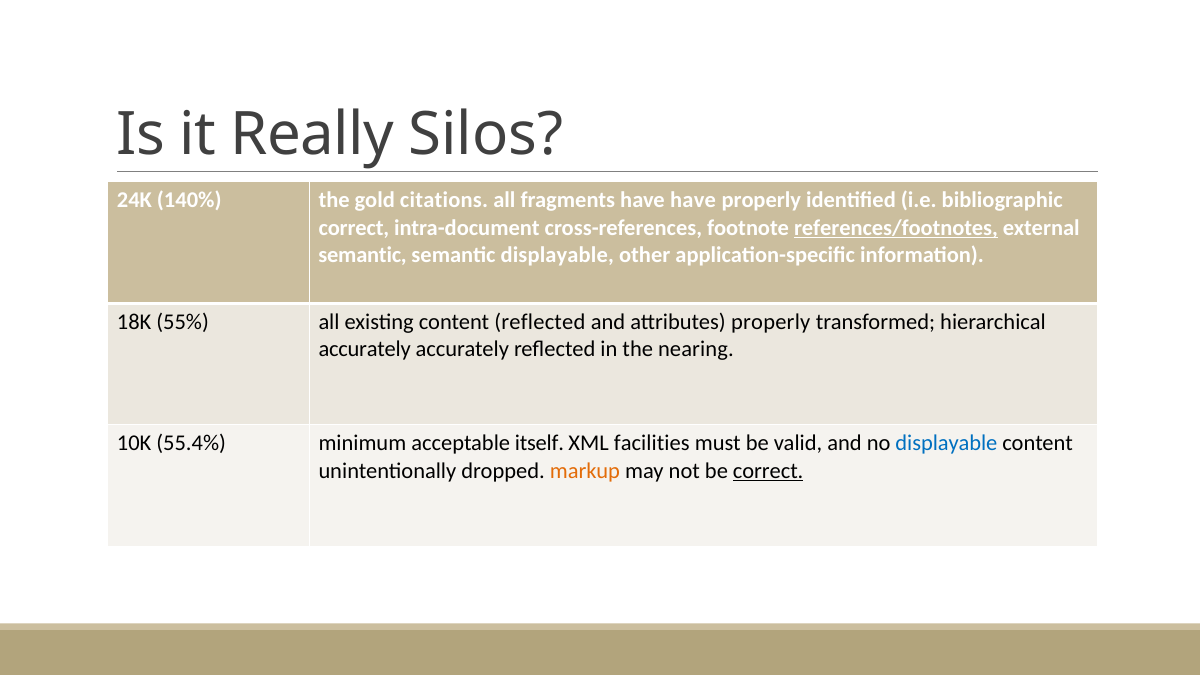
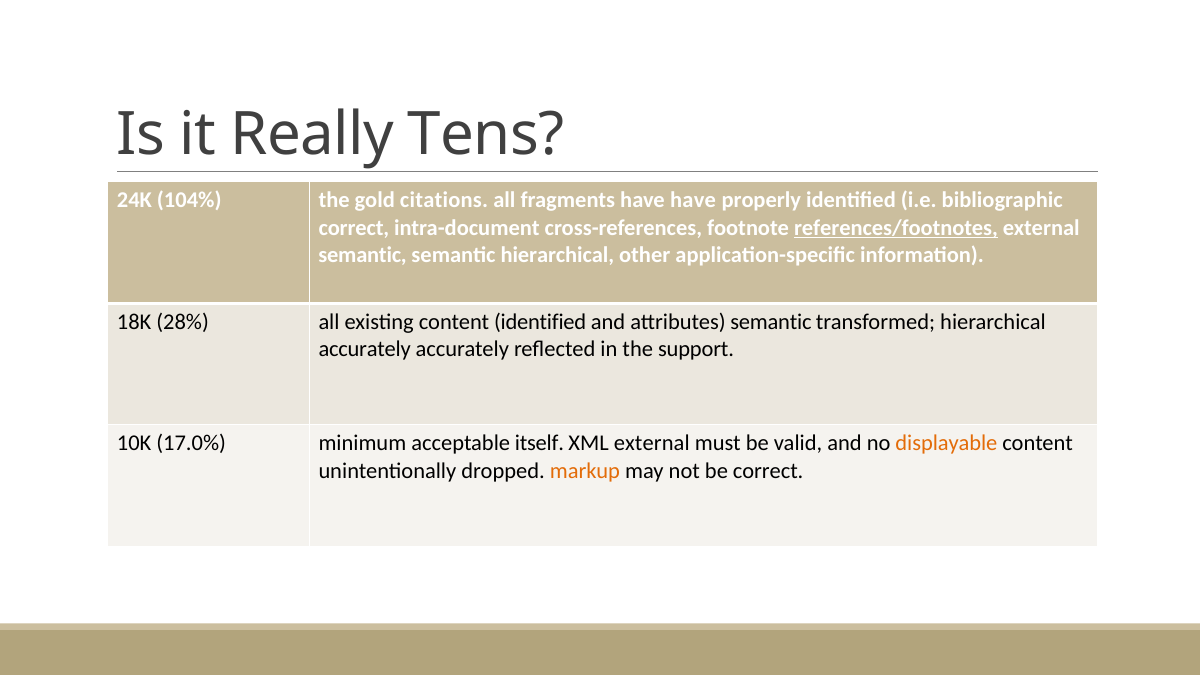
Silos: Silos -> Tens
140%: 140% -> 104%
semantic displayable: displayable -> hierarchical
55%: 55% -> 28%
content reflected: reflected -> identified
attributes properly: properly -> semantic
nearing: nearing -> support
55.4%: 55.4% -> 17.0%
XML facilities: facilities -> external
displayable at (946, 443) colour: blue -> orange
correct at (768, 471) underline: present -> none
